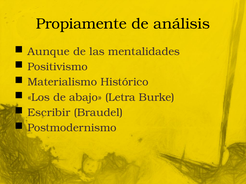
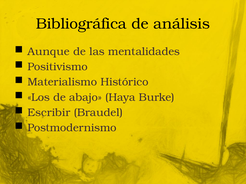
Propiamente: Propiamente -> Bibliográfica
Letra: Letra -> Haya
